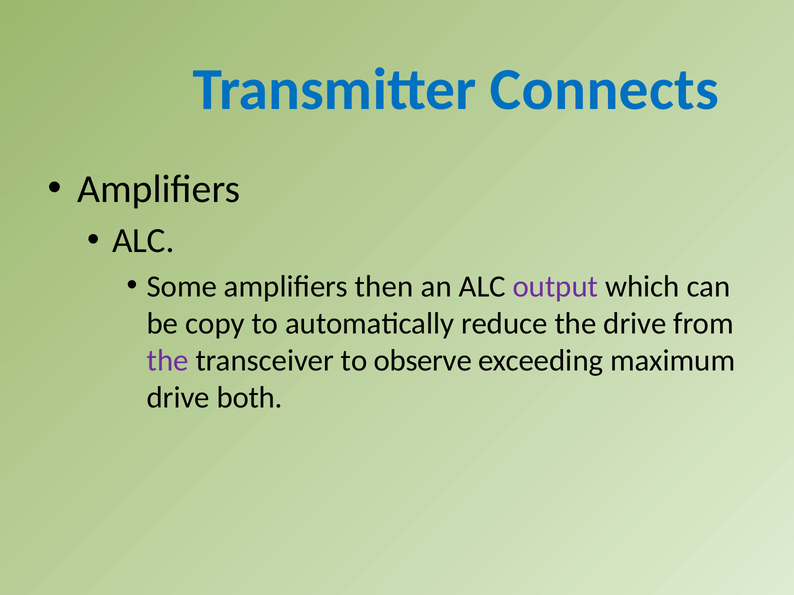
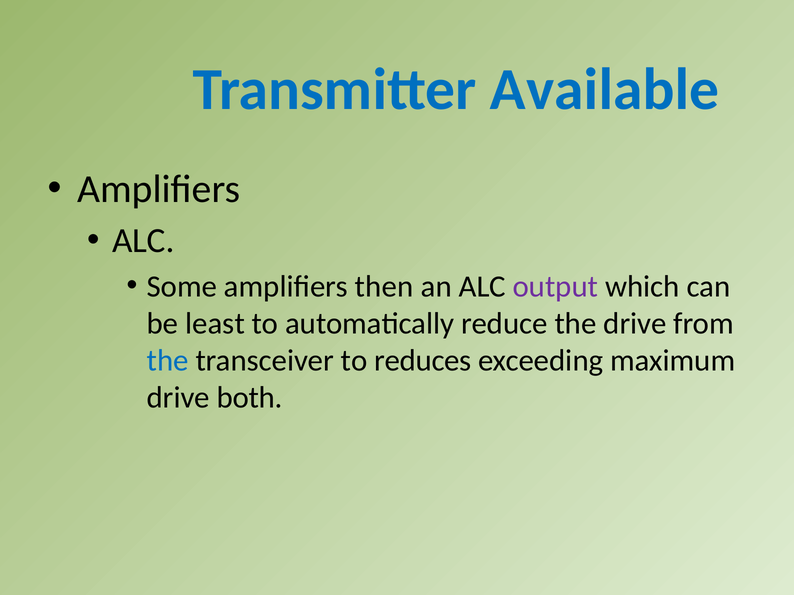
Connects: Connects -> Available
copy: copy -> least
the at (168, 361) colour: purple -> blue
observe: observe -> reduces
